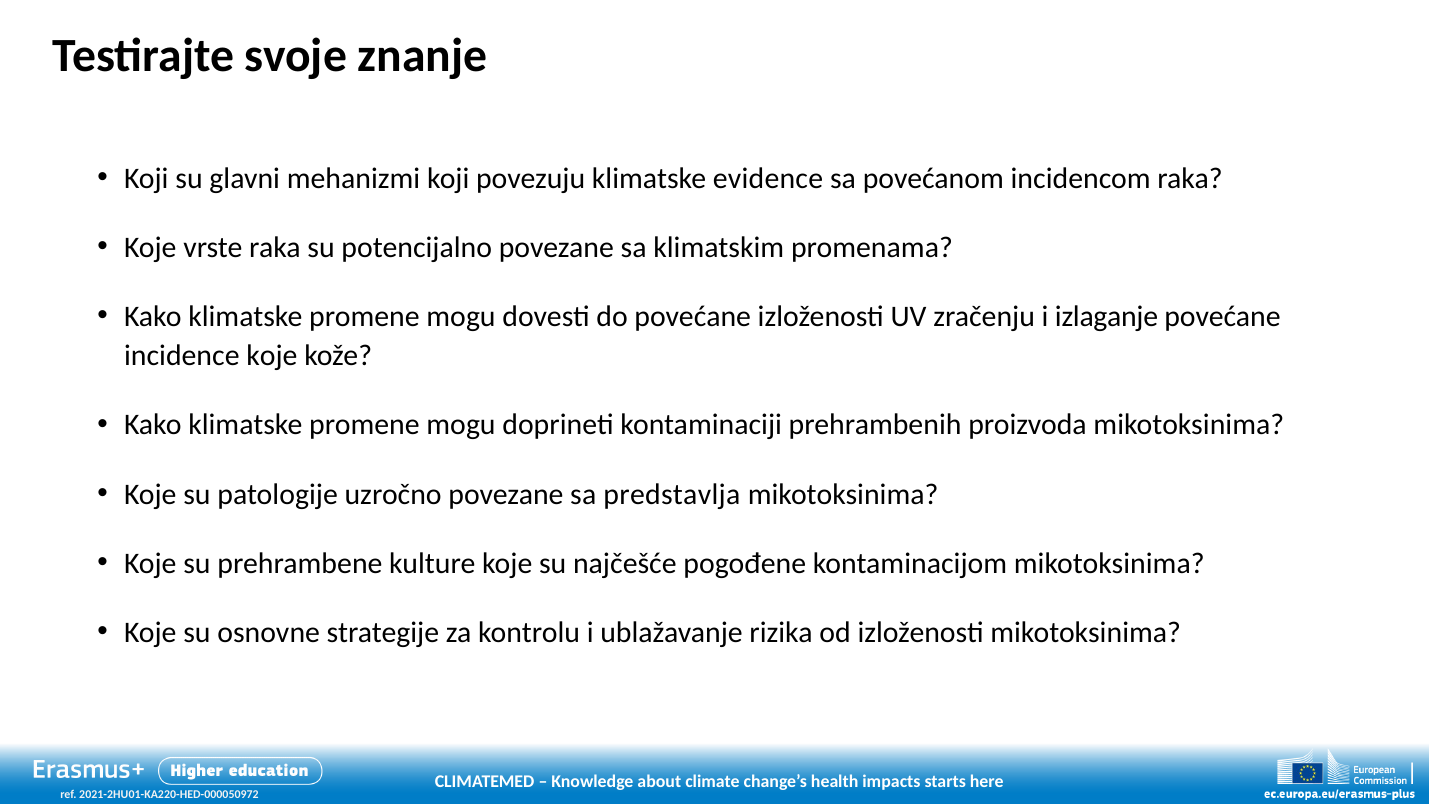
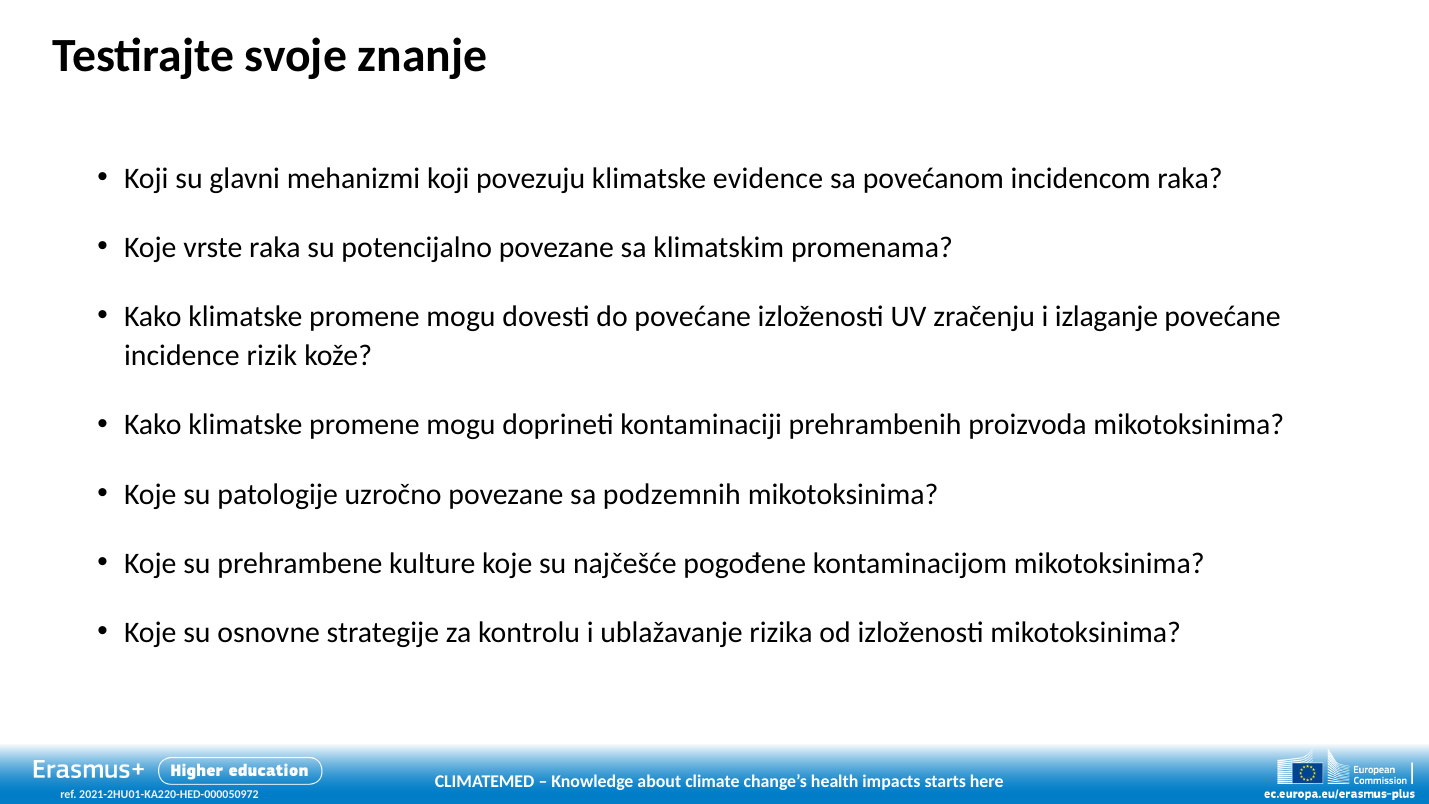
incidence koje: koje -> rizik
predstavlja: predstavlja -> podzemnih
